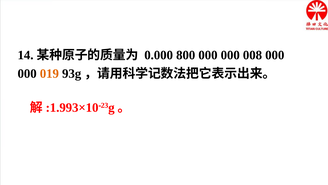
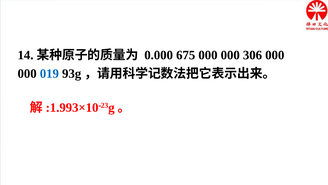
800: 800 -> 675
008: 008 -> 306
019 colour: orange -> blue
